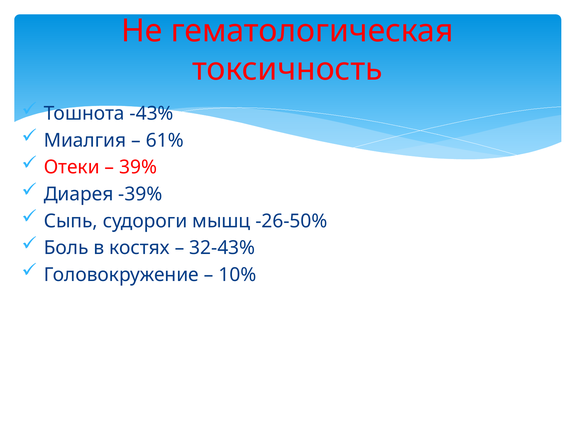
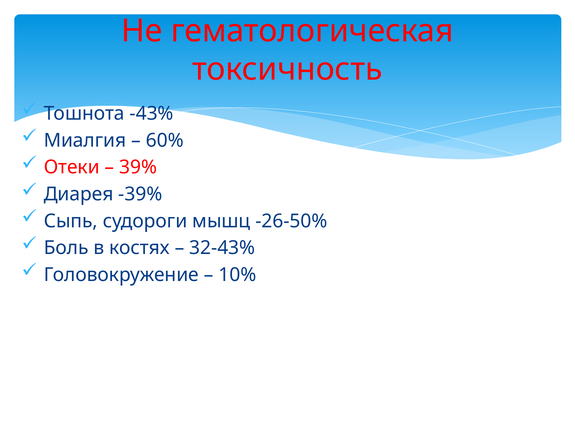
61%: 61% -> 60%
